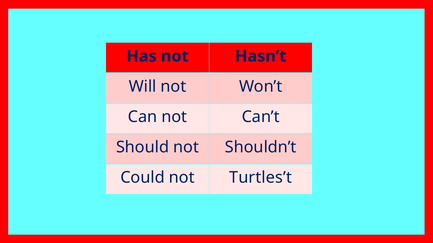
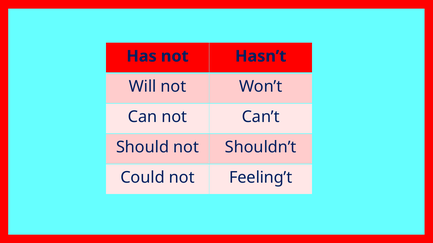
Turtles’t: Turtles’t -> Feeling’t
